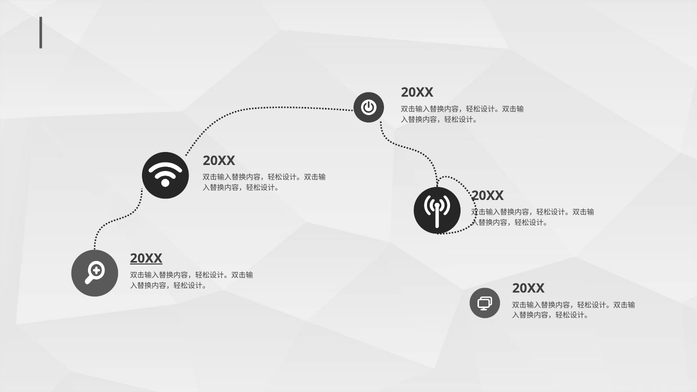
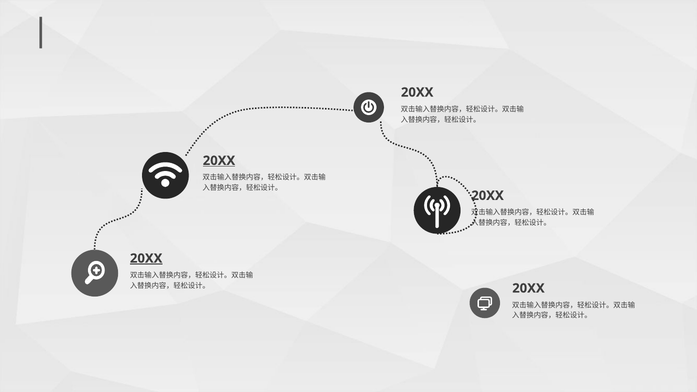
20XX at (219, 161) underline: none -> present
